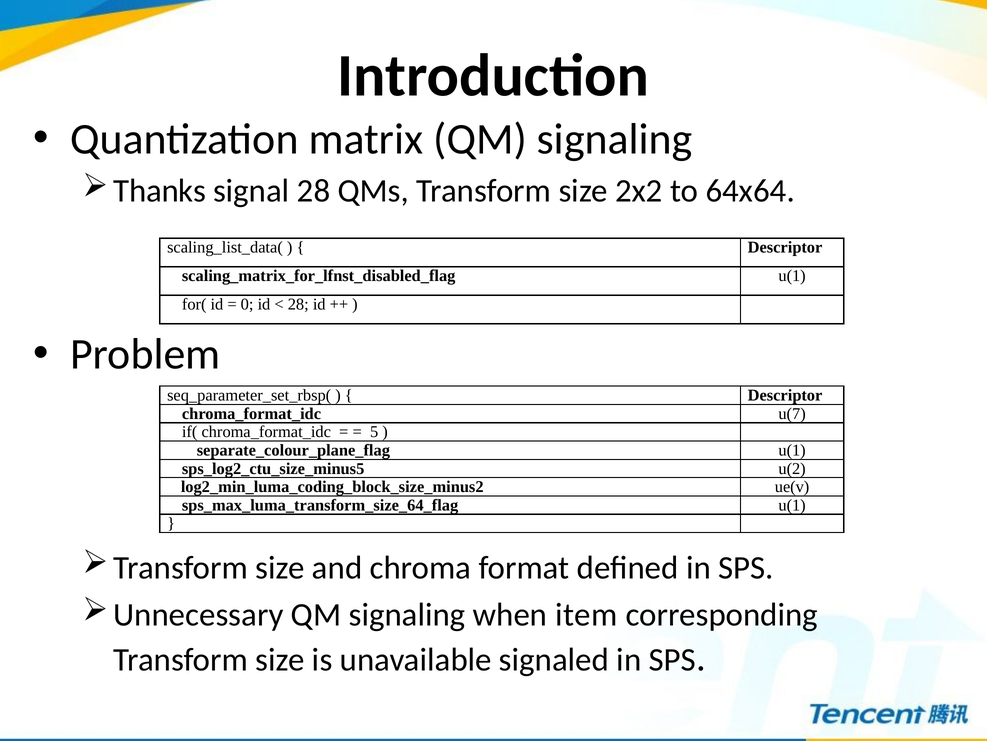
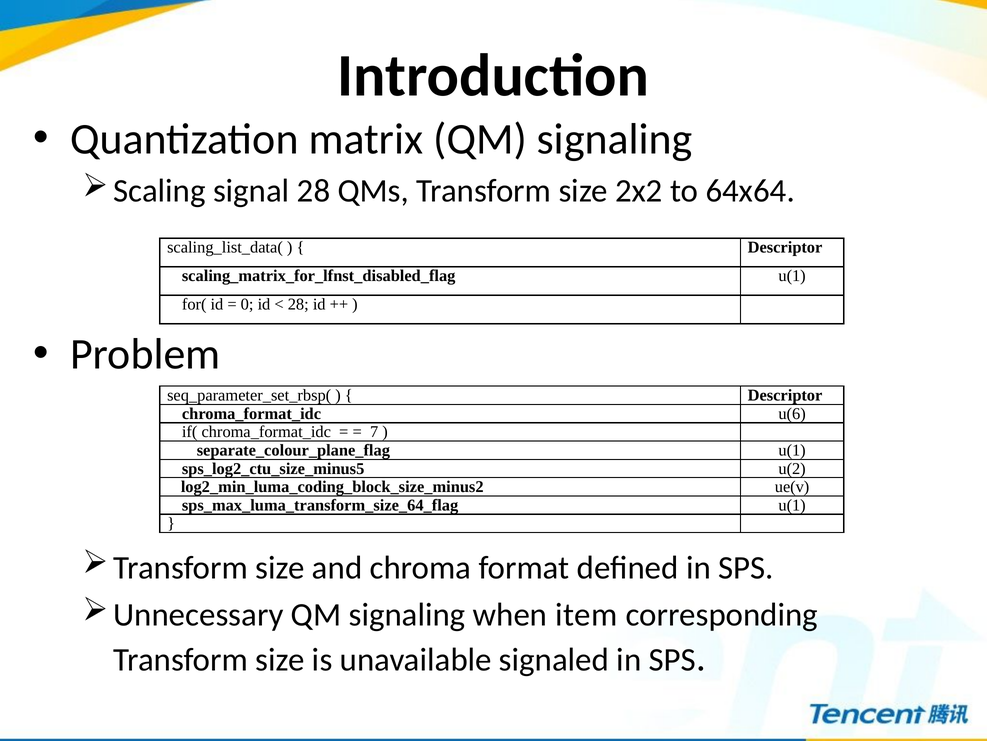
Thanks: Thanks -> Scaling
u(7: u(7 -> u(6
5: 5 -> 7
